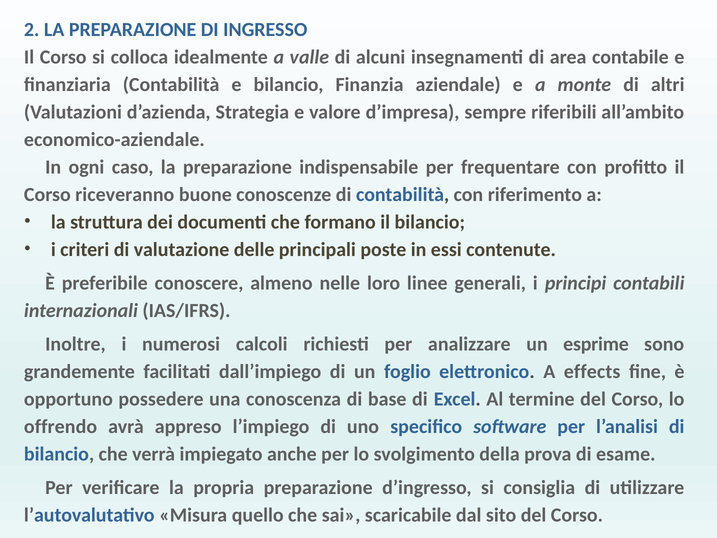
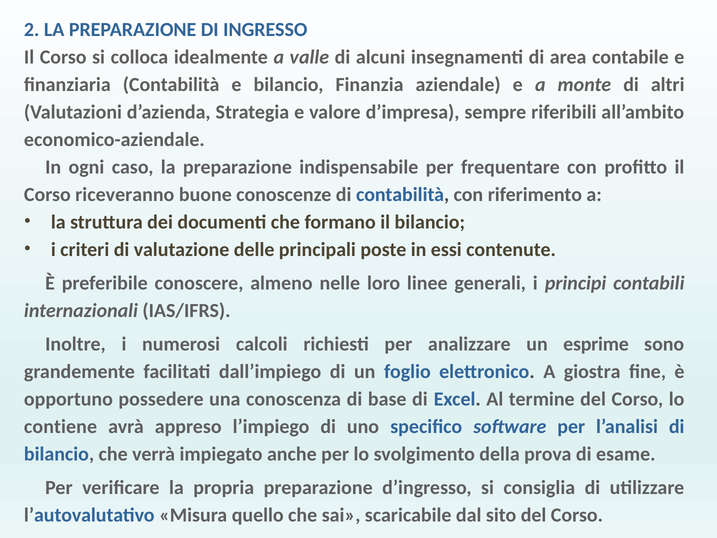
effects: effects -> giostra
offrendo: offrendo -> contiene
